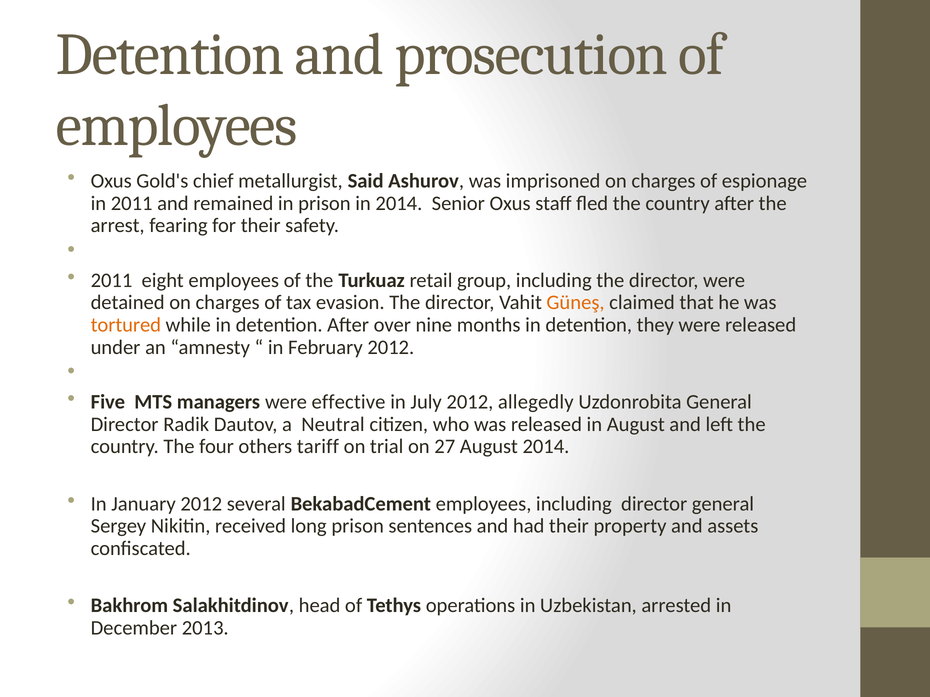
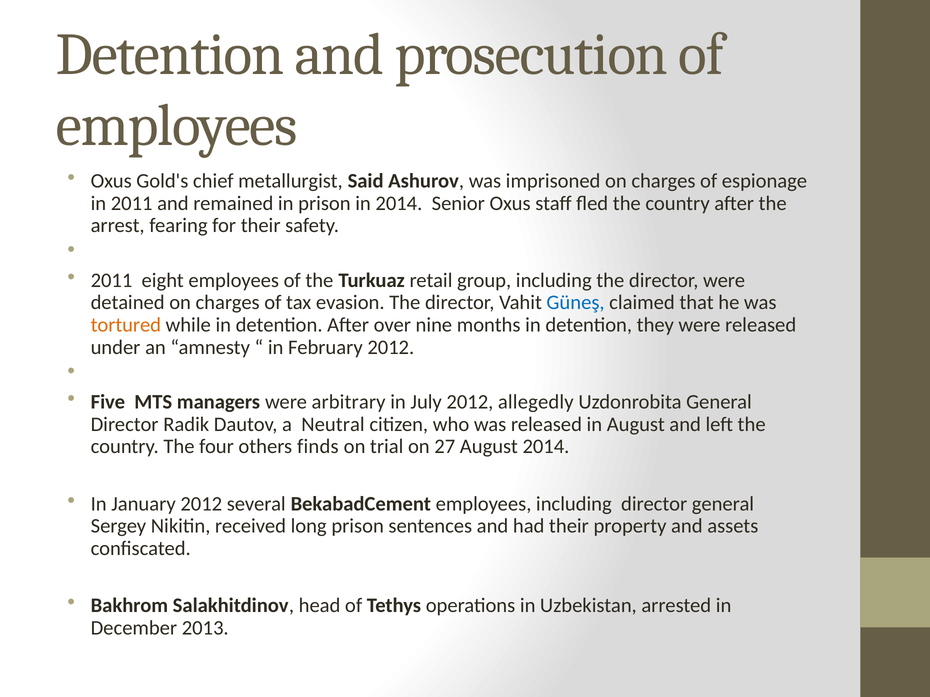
Güneş colour: orange -> blue
effective: effective -> arbitrary
tariff: tariff -> finds
